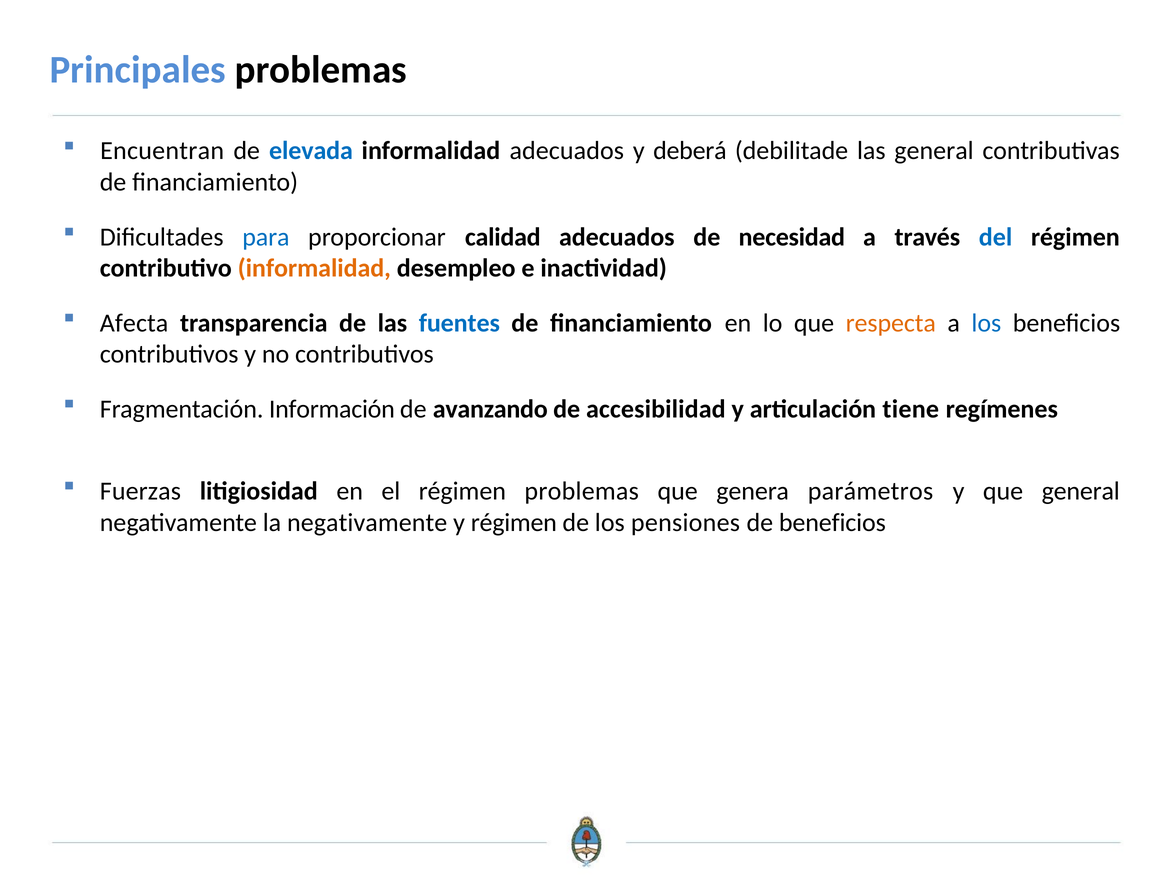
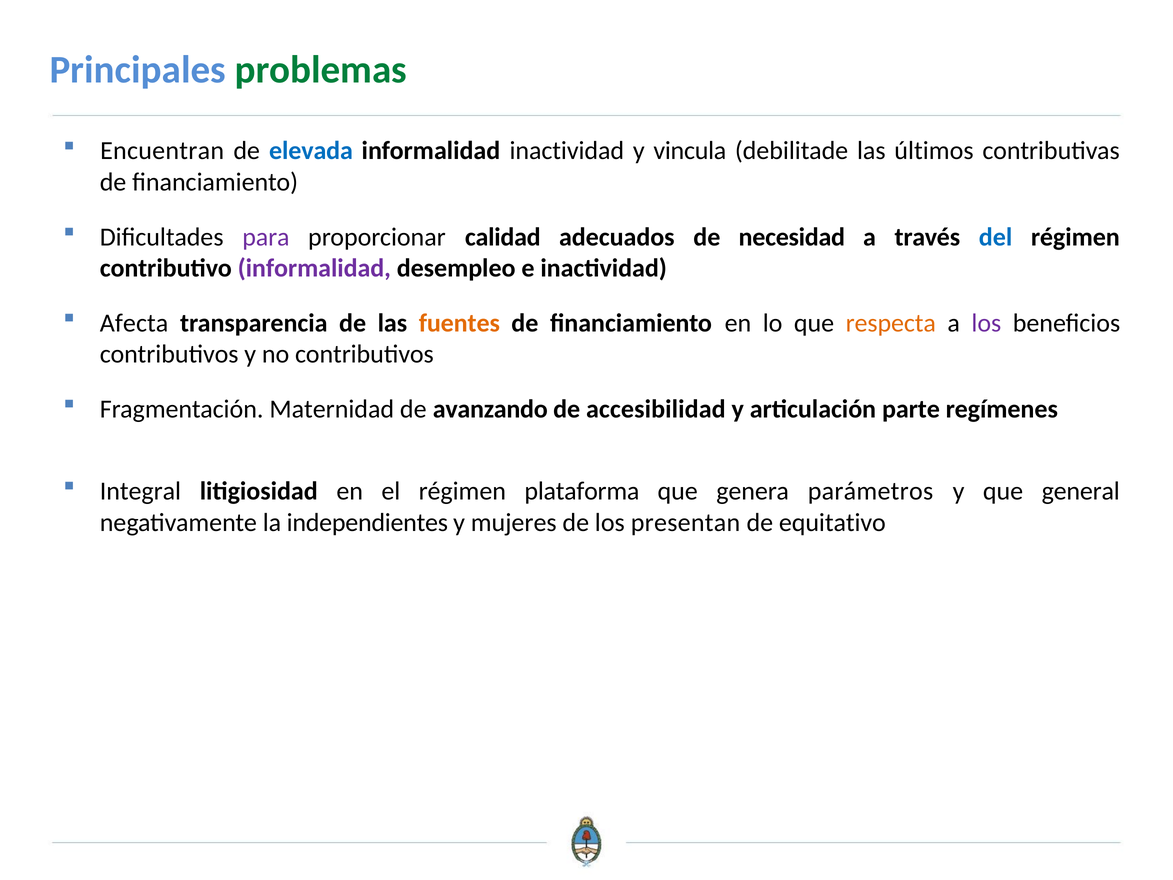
problemas at (321, 70) colour: black -> green
informalidad adecuados: adecuados -> inactividad
deberá: deberá -> vincula
las general: general -> últimos
para colour: blue -> purple
informalidad at (314, 268) colour: orange -> purple
fuentes colour: blue -> orange
los at (986, 323) colour: blue -> purple
Información: Información -> Maternidad
tiene: tiene -> parte
Fuerzas: Fuerzas -> Integral
régimen problemas: problemas -> plataforma
la negativamente: negativamente -> independientes
y régimen: régimen -> mujeres
pensiones: pensiones -> presentan
de beneficios: beneficios -> equitativo
